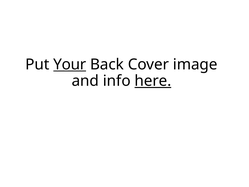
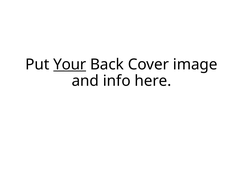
here underline: present -> none
